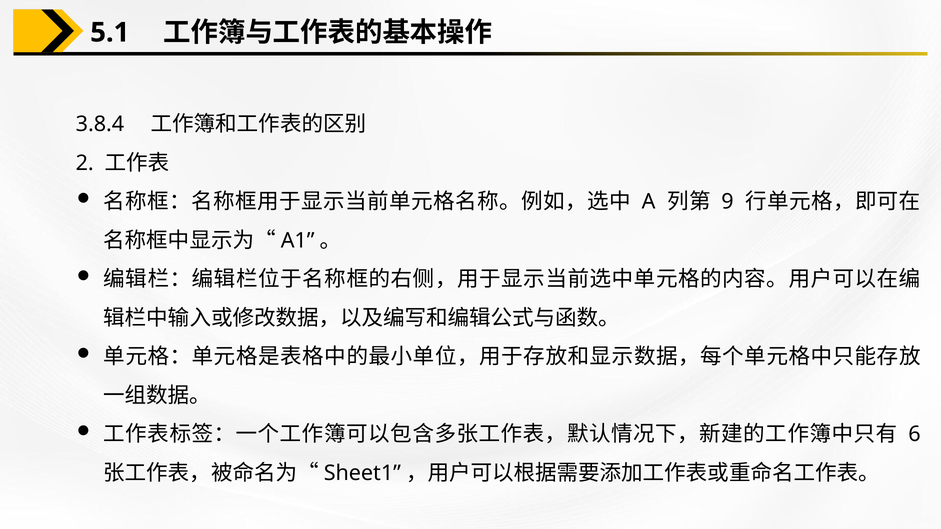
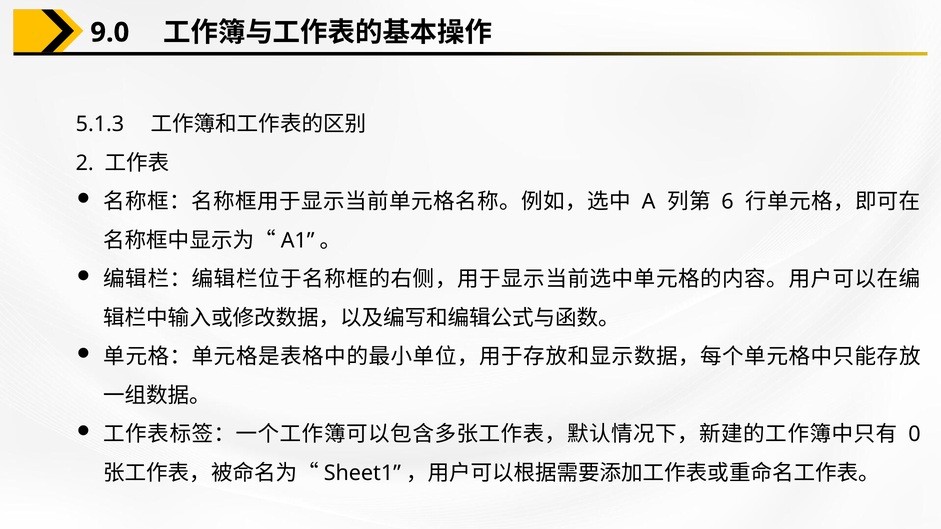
5.1: 5.1 -> 9.0
3.8.4: 3.8.4 -> 5.1.3
9: 9 -> 6
6: 6 -> 0
